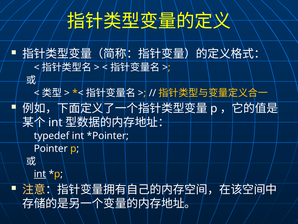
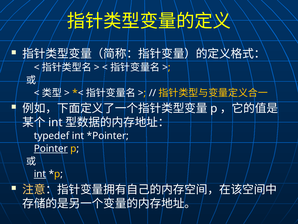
Pointer underline: none -> present
